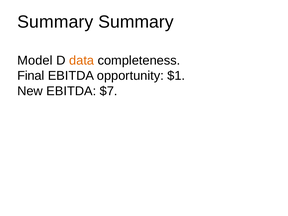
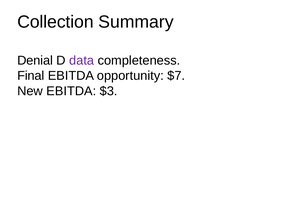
Summary at (55, 22): Summary -> Collection
Model: Model -> Denial
data colour: orange -> purple
$1: $1 -> $7
$7: $7 -> $3
